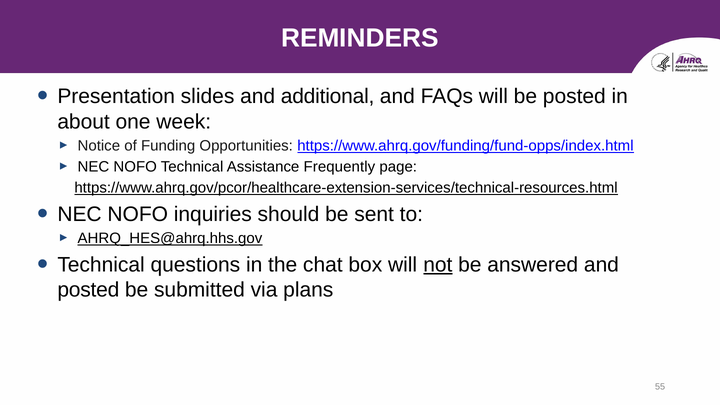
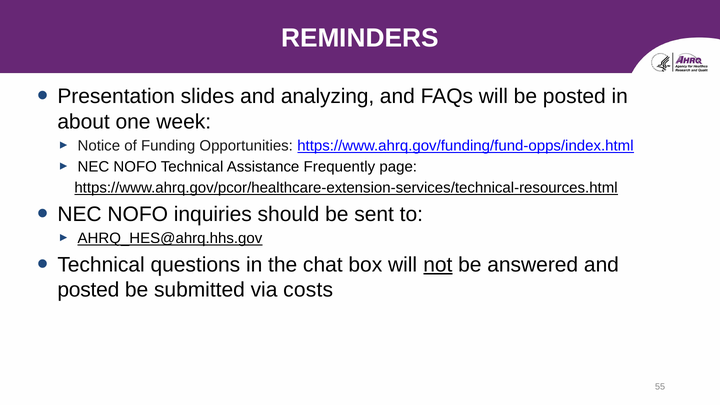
additional: additional -> analyzing
plans: plans -> costs
